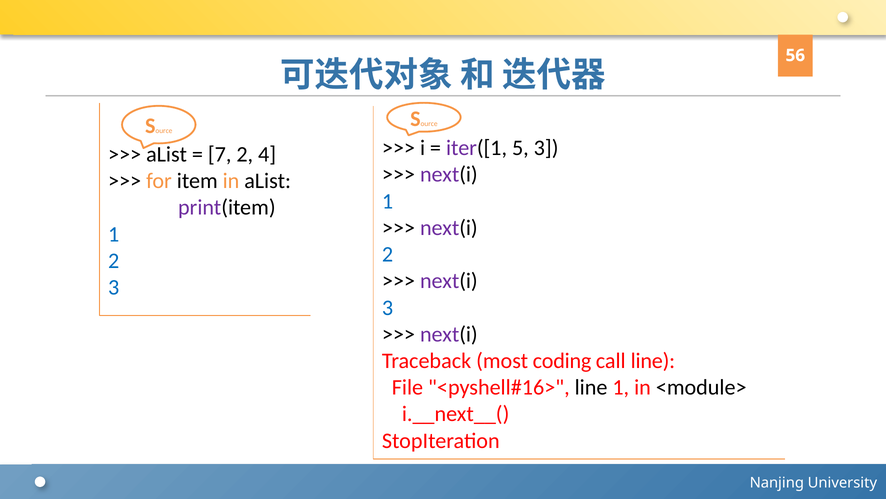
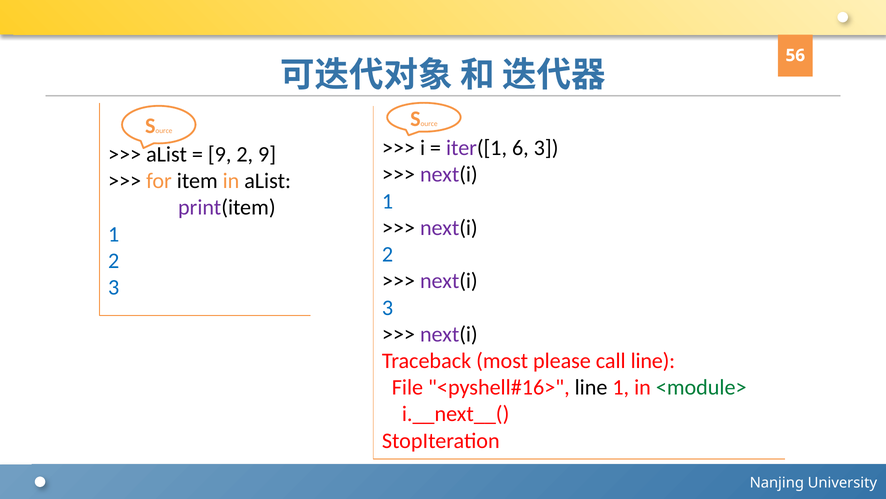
5: 5 -> 6
7 at (220, 154): 7 -> 9
2 4: 4 -> 9
coding: coding -> please
<module> colour: black -> green
